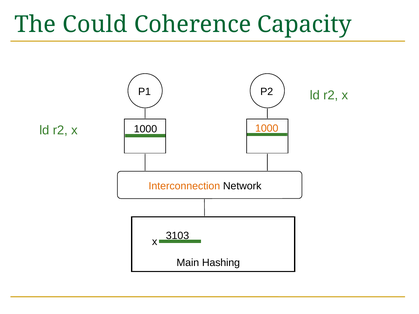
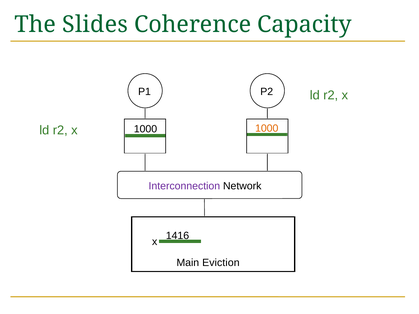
Could: Could -> Slides
Interconnection colour: orange -> purple
3103: 3103 -> 1416
Hashing: Hashing -> Eviction
